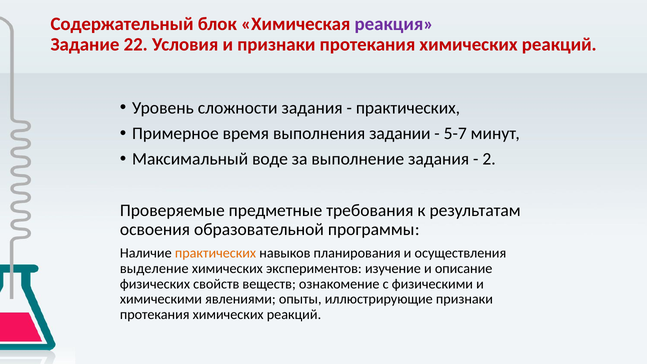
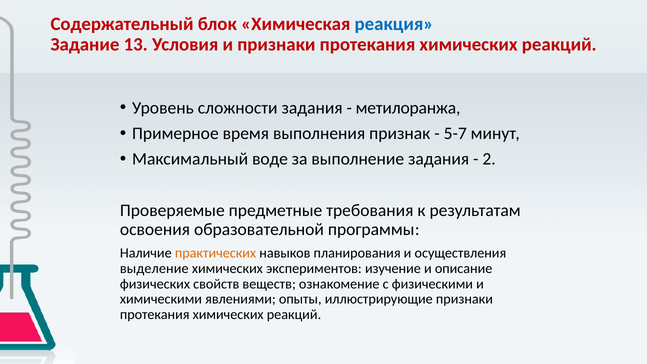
реакция colour: purple -> blue
22: 22 -> 13
практических at (408, 108): практических -> метилоранжа
задании: задании -> признак
